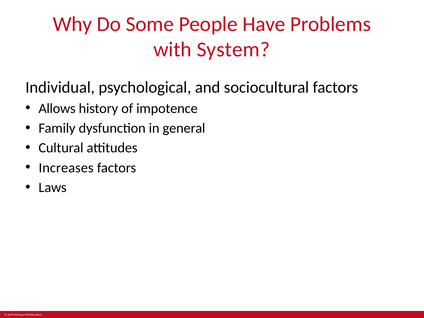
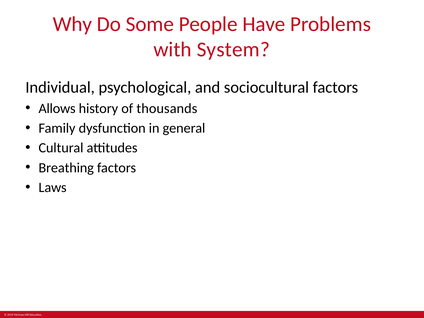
impotence: impotence -> thousands
Increases: Increases -> Breathing
